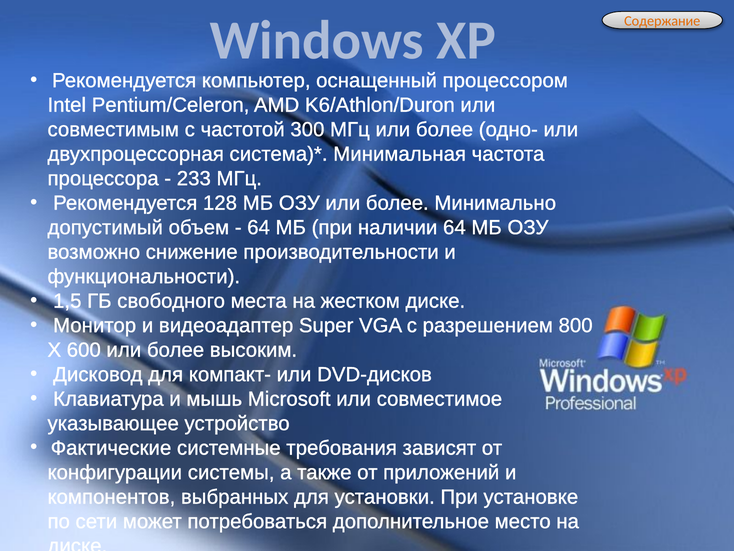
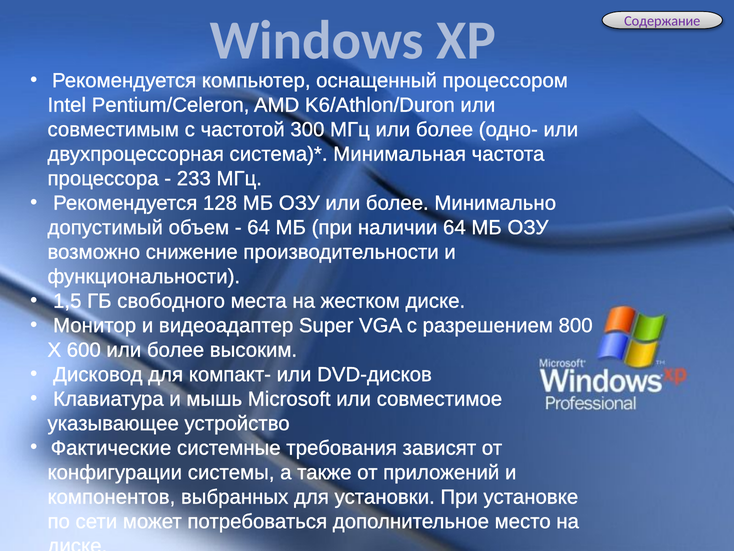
Содержание colour: orange -> purple
